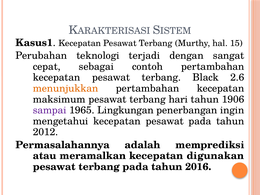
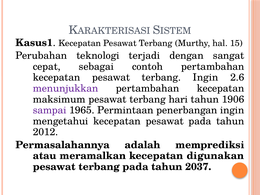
terbang Black: Black -> Ingin
menunjukkan colour: orange -> purple
Lingkungan: Lingkungan -> Permintaan
2016: 2016 -> 2037
